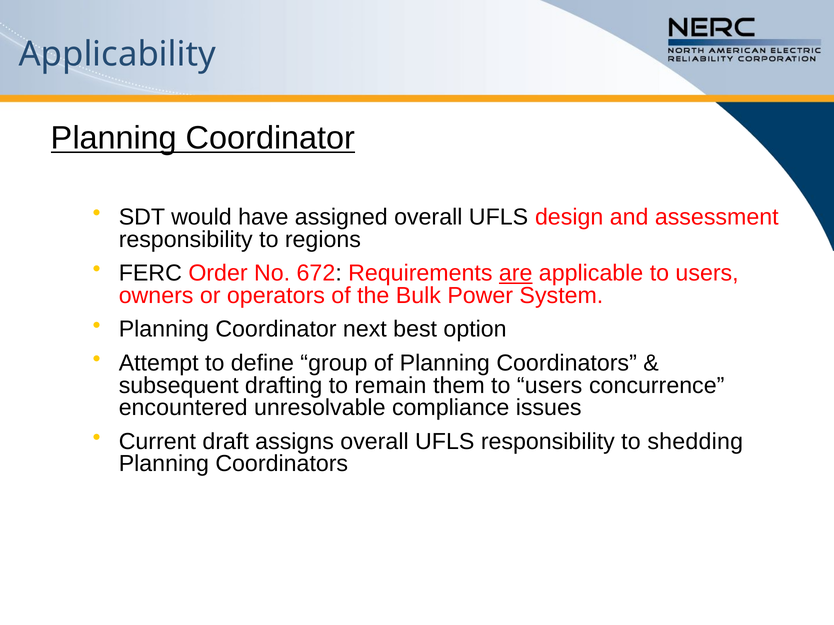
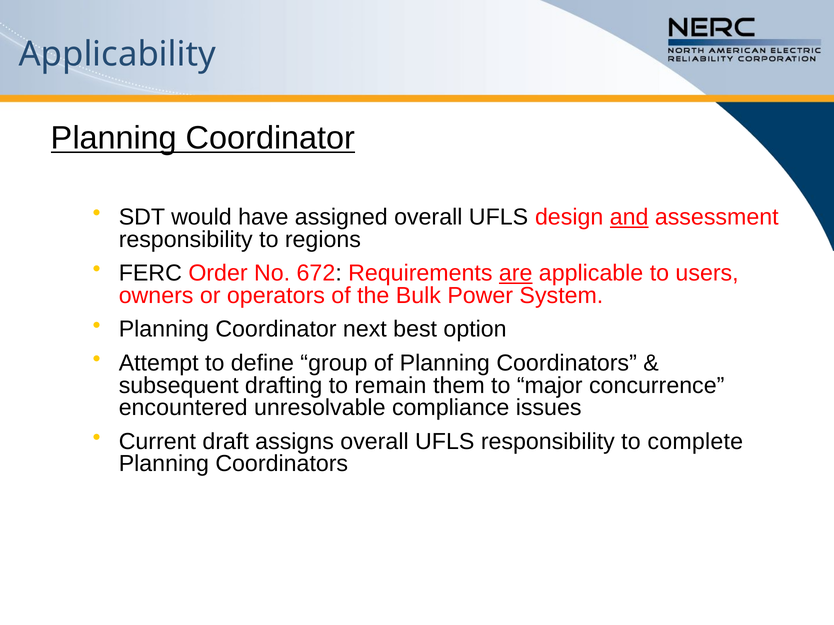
and underline: none -> present
them to users: users -> major
shedding: shedding -> complete
